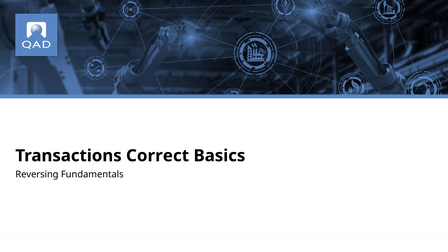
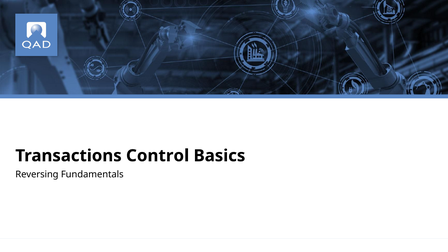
Correct: Correct -> Control
